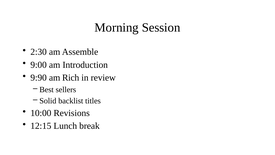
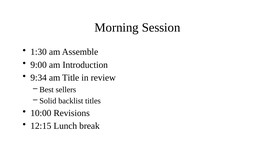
2:30: 2:30 -> 1:30
9:90: 9:90 -> 9:34
Rich: Rich -> Title
